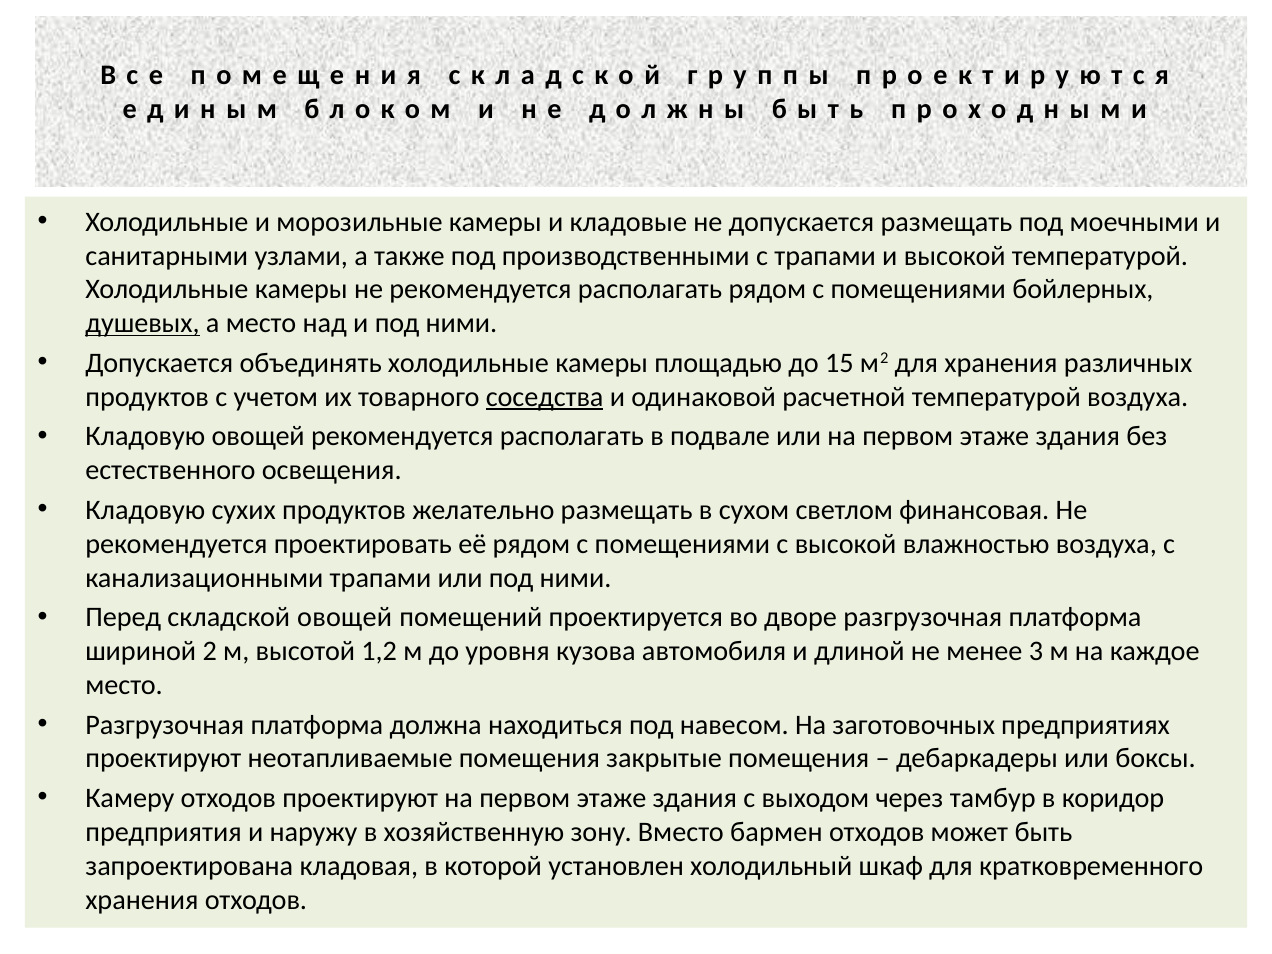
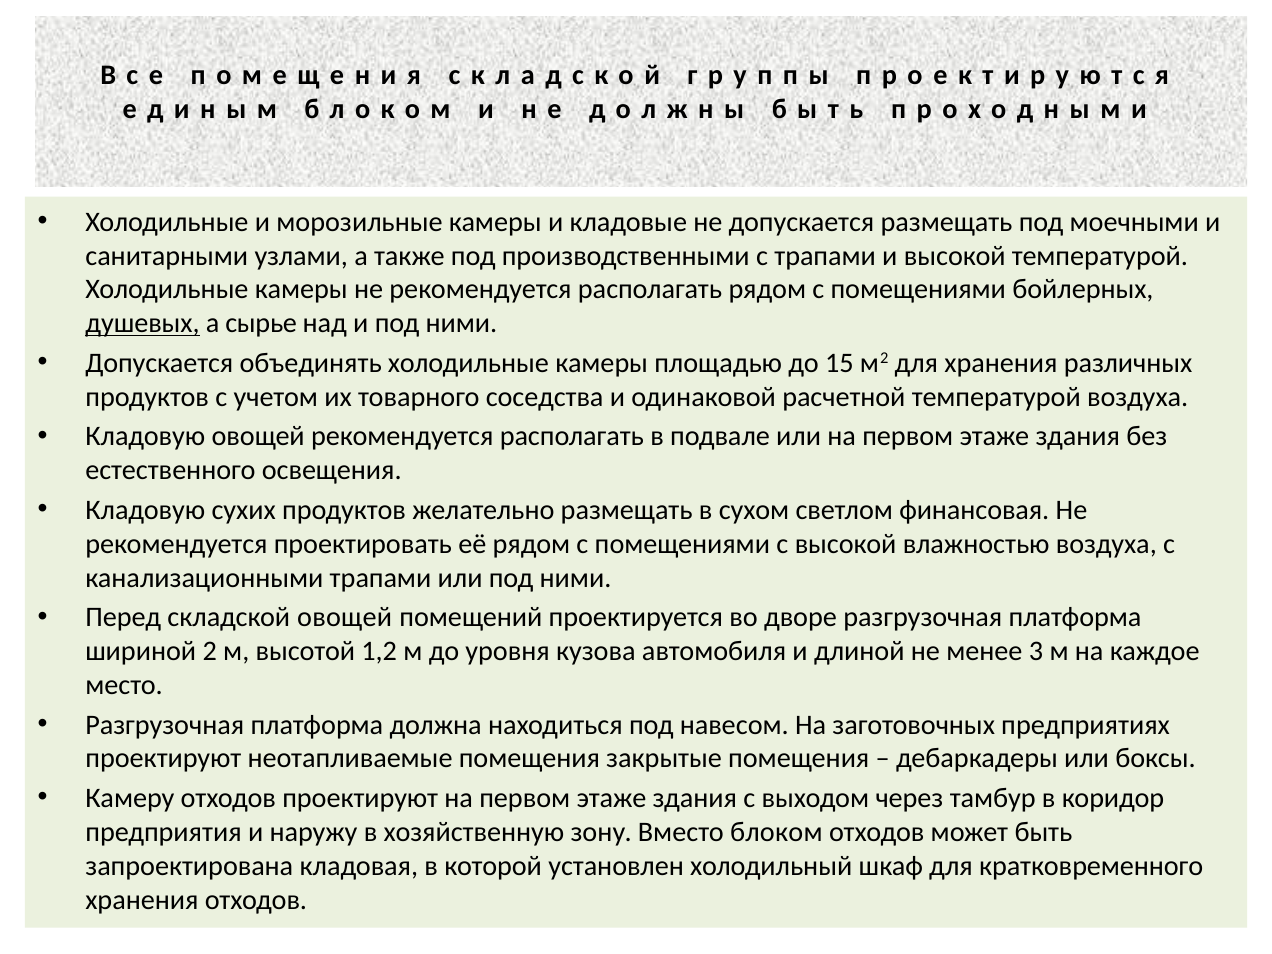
а место: место -> сырье
соседства underline: present -> none
бармен: бармен -> блоком
